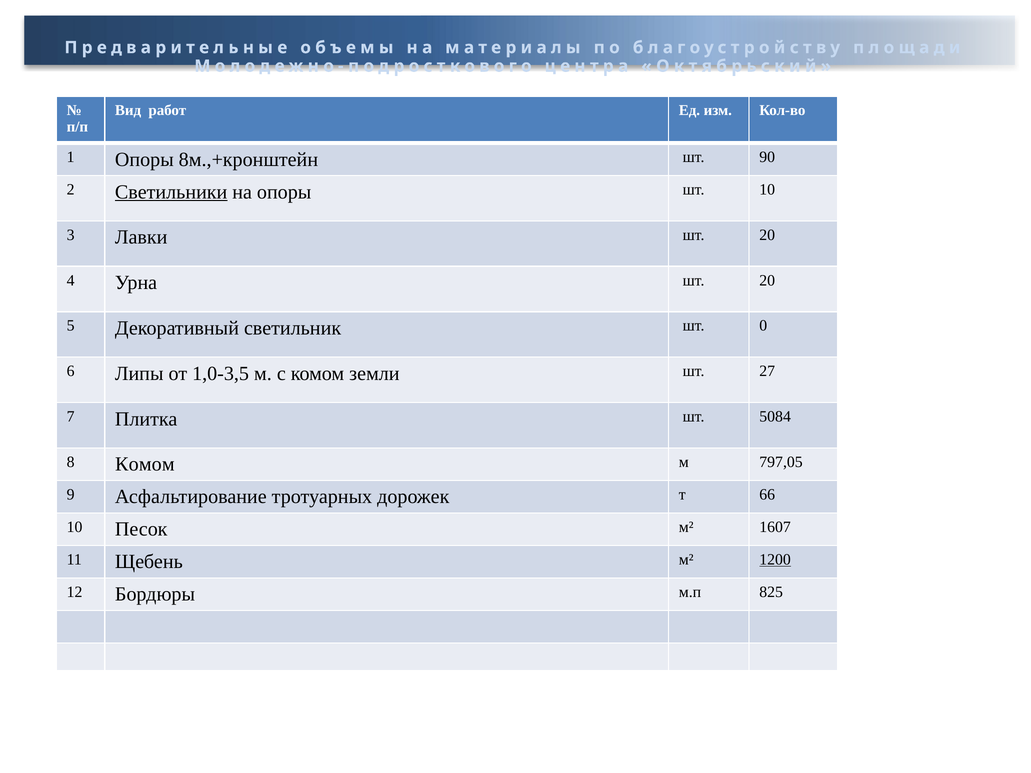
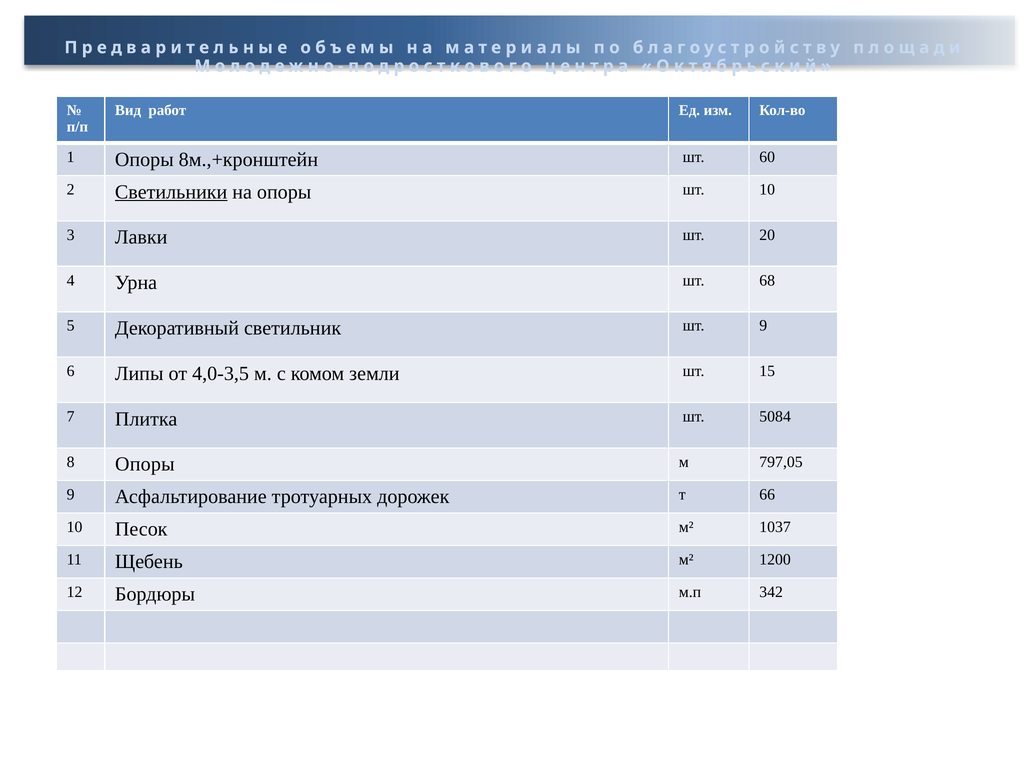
90: 90 -> 60
Урна шт 20: 20 -> 68
шт 0: 0 -> 9
1,0-3,5: 1,0-3,5 -> 4,0-3,5
27: 27 -> 15
8 Комом: Комом -> Опоры
1607: 1607 -> 1037
1200 underline: present -> none
825: 825 -> 342
